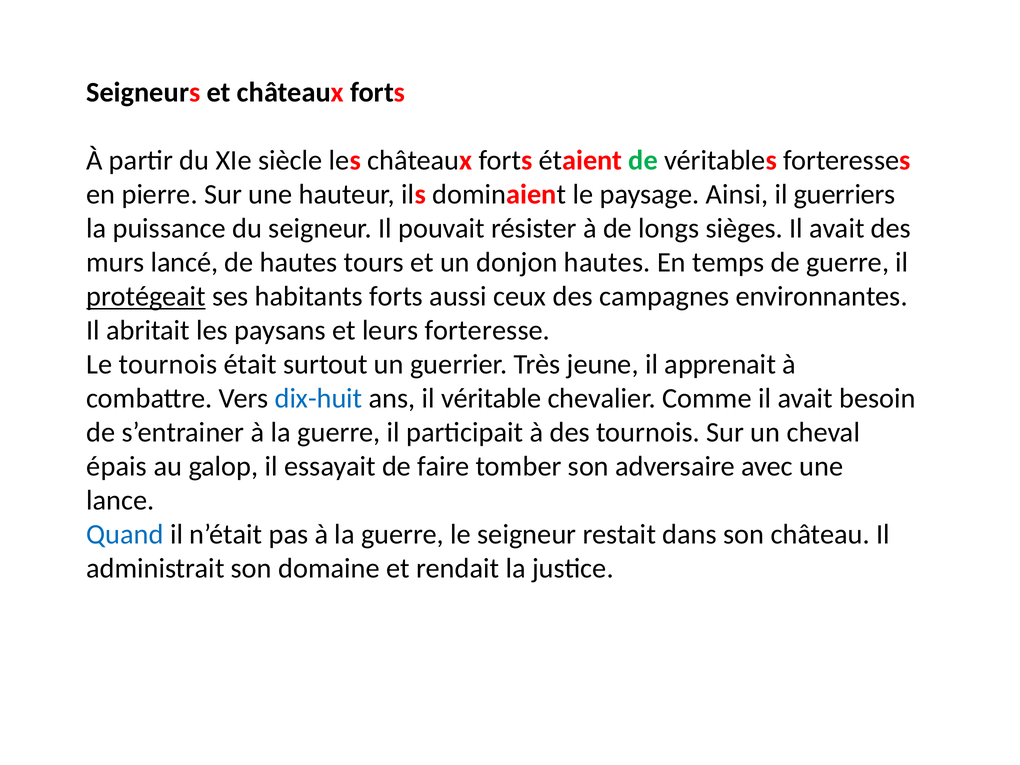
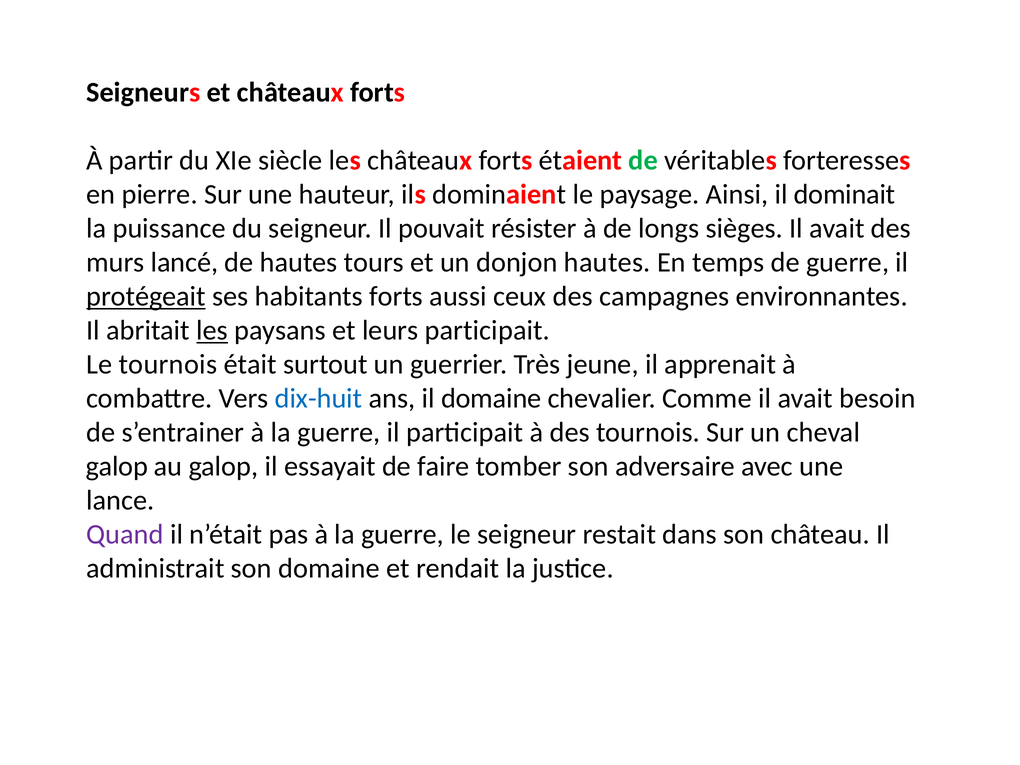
guerriers: guerriers -> dominait
les at (212, 330) underline: none -> present
leurs forteresse: forteresse -> participait
il véritable: véritable -> domaine
épais at (117, 467): épais -> galop
Quand colour: blue -> purple
